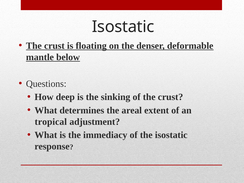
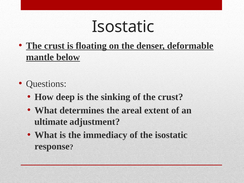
tropical: tropical -> ultimate
